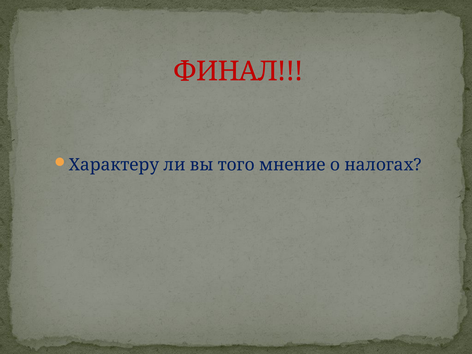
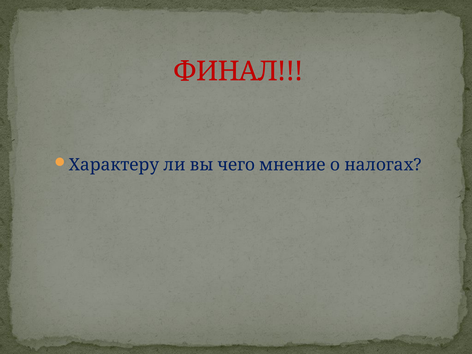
того: того -> чего
